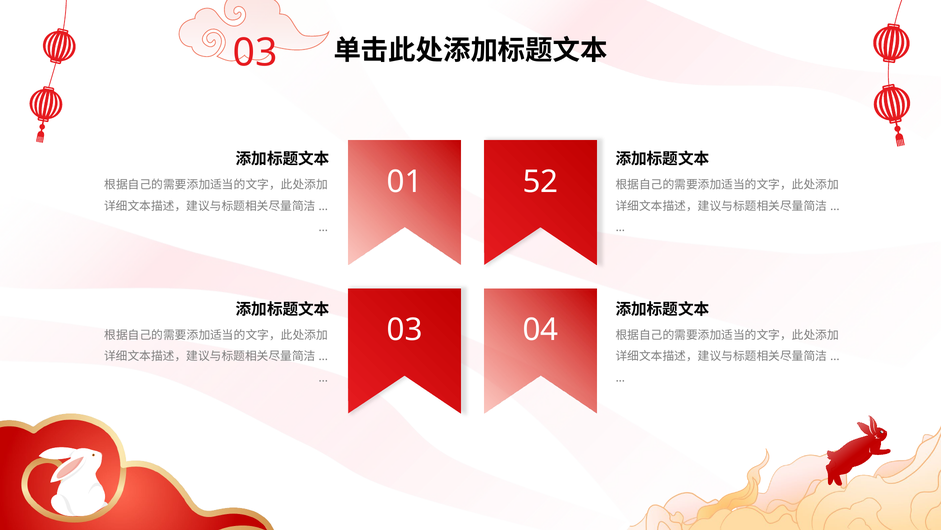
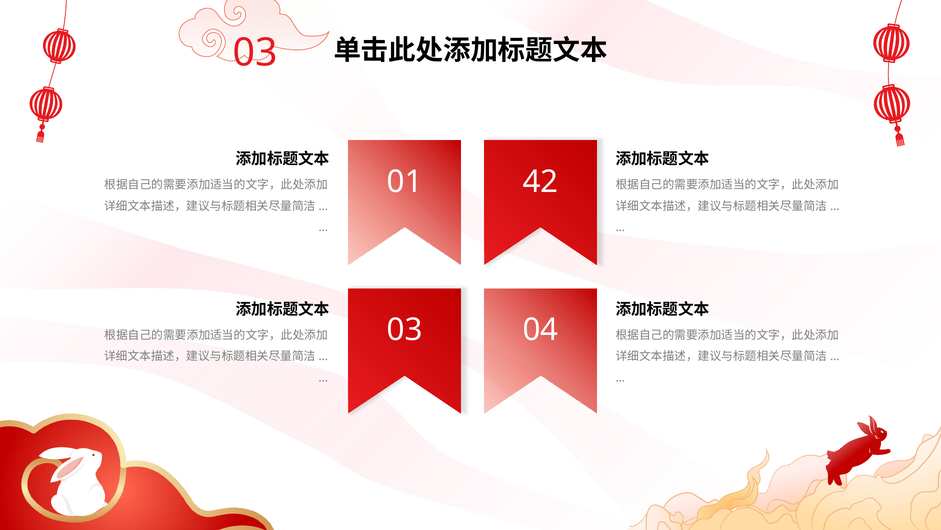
52: 52 -> 42
